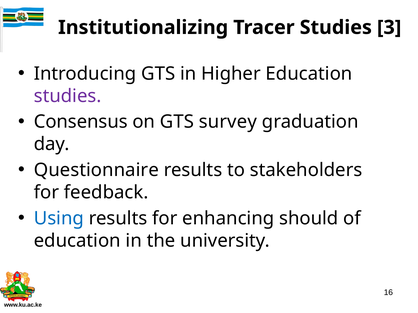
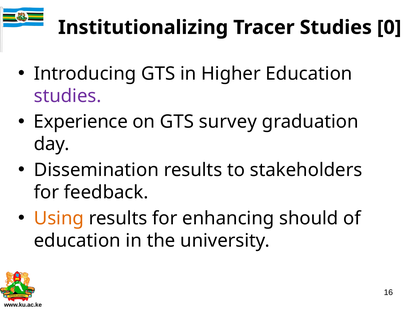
3: 3 -> 0
Consensus: Consensus -> Experience
Questionnaire: Questionnaire -> Dissemination
Using colour: blue -> orange
